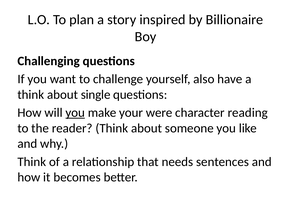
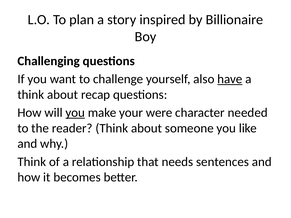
have underline: none -> present
single: single -> recap
reading: reading -> needed
